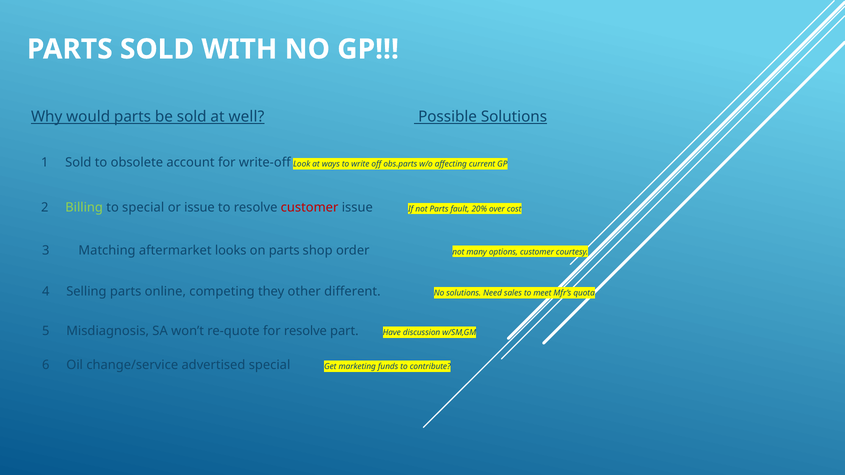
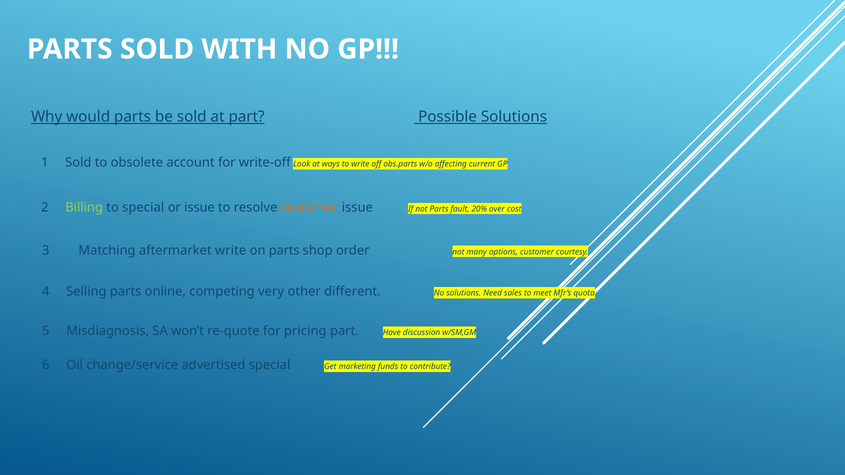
at well: well -> part
customer at (310, 208) colour: red -> orange
aftermarket looks: looks -> write
they: they -> very
for resolve: resolve -> pricing
